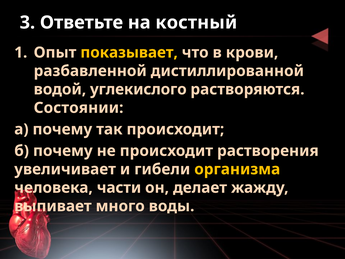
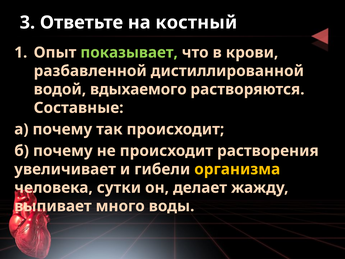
показывает colour: yellow -> light green
углекислого: углекислого -> вдыхаемого
Состоянии: Состоянии -> Составные
части: части -> сутки
